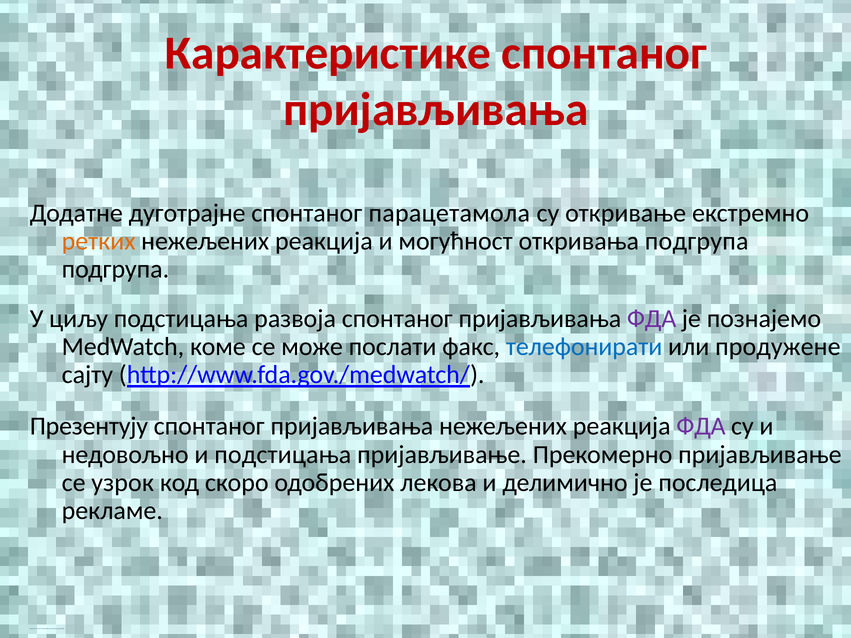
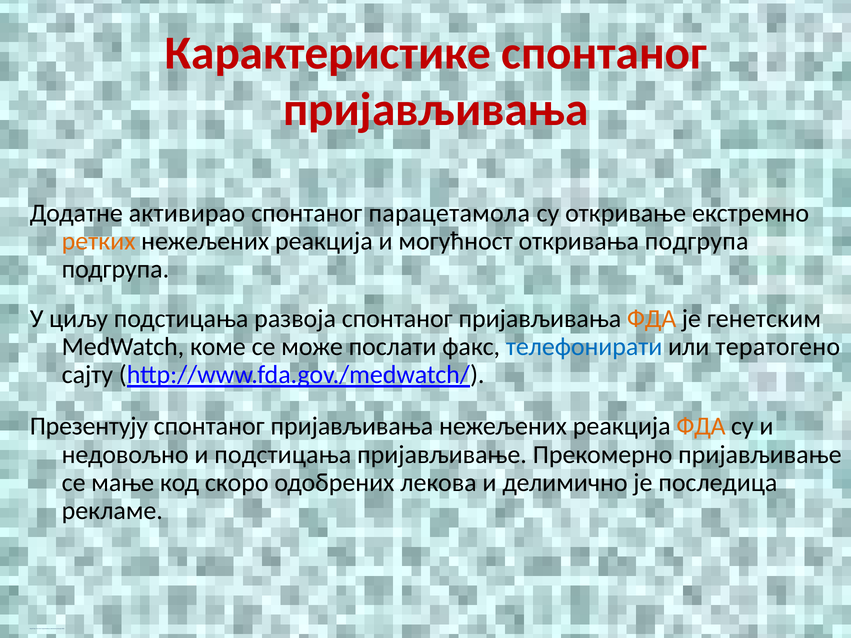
дуготрајне: дуготрајне -> активирао
ФДА at (652, 319) colour: purple -> orange
познајемо: познајемо -> генетским
продужене: продужене -> тератогено
ФДА at (701, 427) colour: purple -> orange
узрок: узрок -> мање
